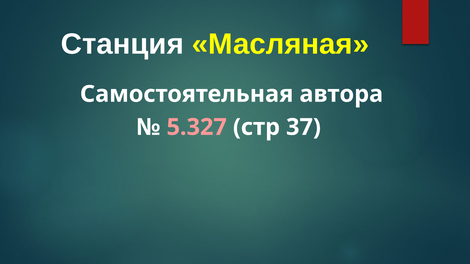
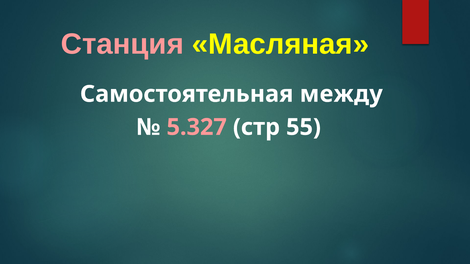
Станция colour: white -> pink
автора: автора -> между
37: 37 -> 55
